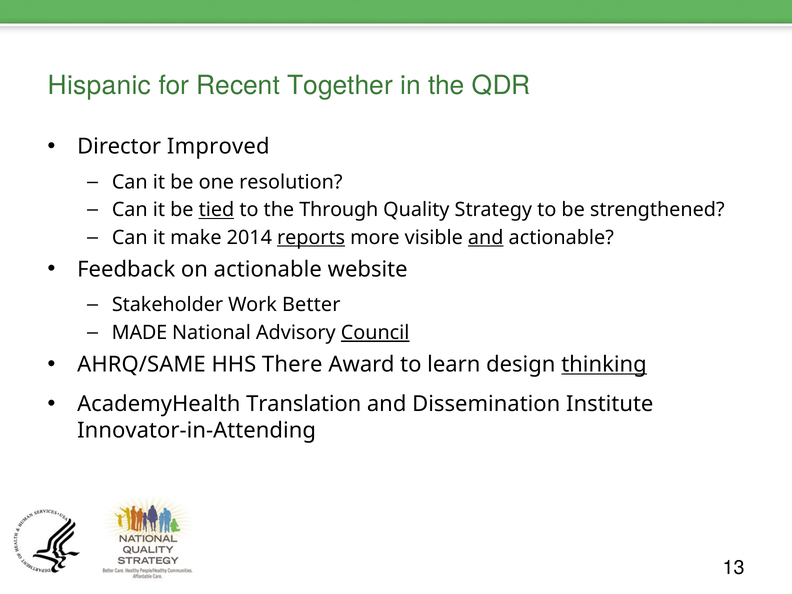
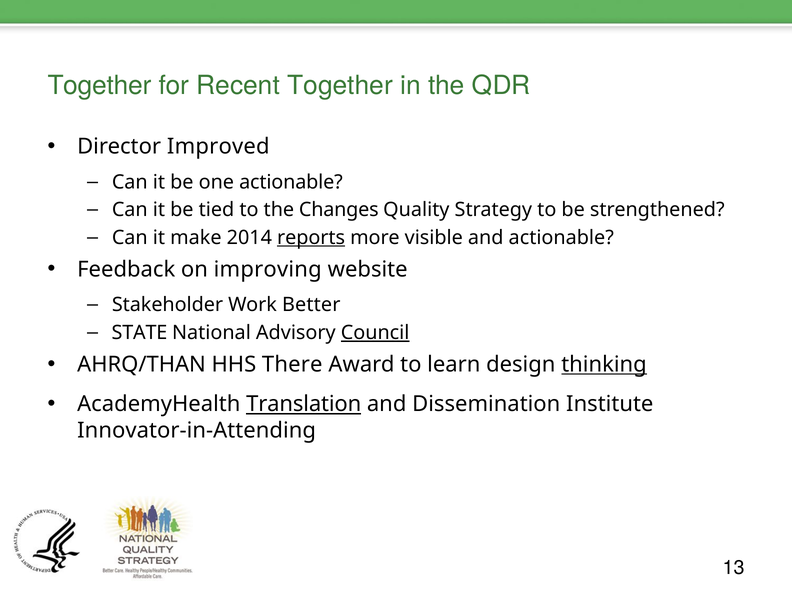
Hispanic at (99, 85): Hispanic -> Together
one resolution: resolution -> actionable
tied underline: present -> none
Through: Through -> Changes
and at (486, 238) underline: present -> none
on actionable: actionable -> improving
MADE: MADE -> STATE
AHRQ/SAME: AHRQ/SAME -> AHRQ/THAN
Translation underline: none -> present
